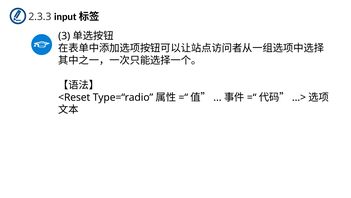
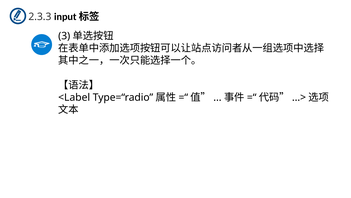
<Reset: <Reset -> <Label
